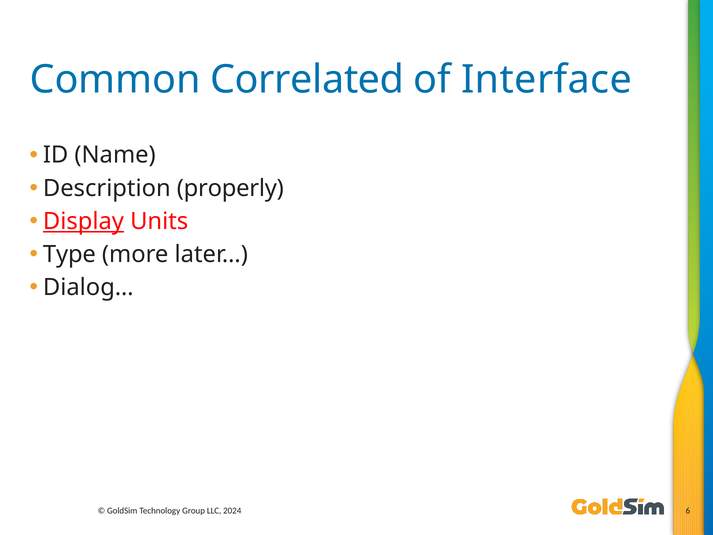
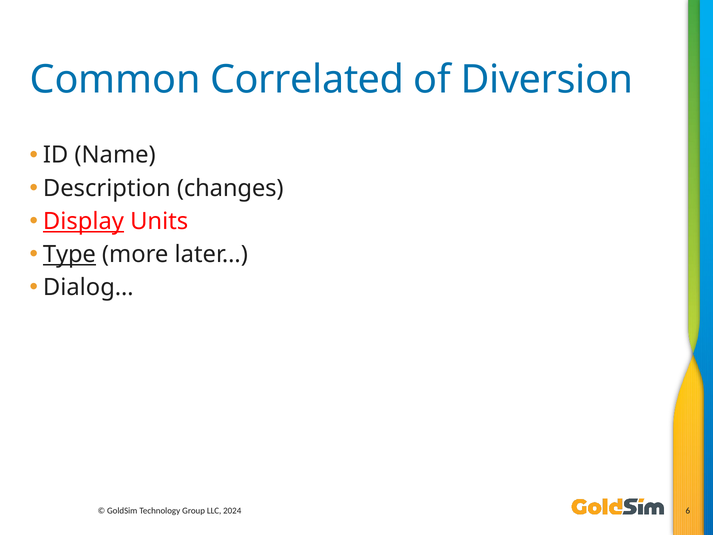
Interface: Interface -> Diversion
properly: properly -> changes
Type underline: none -> present
